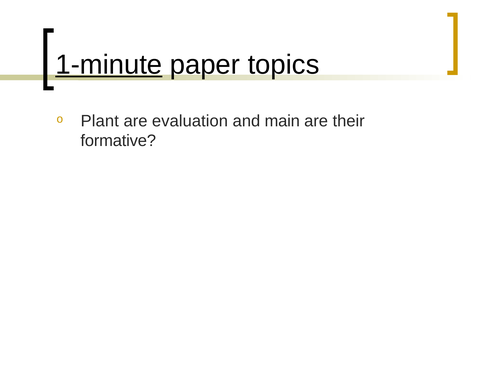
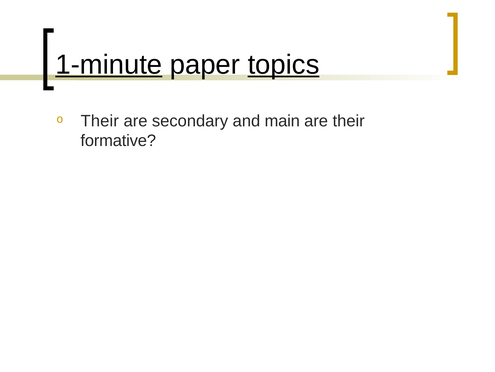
topics underline: none -> present
Plant at (100, 121): Plant -> Their
evaluation: evaluation -> secondary
